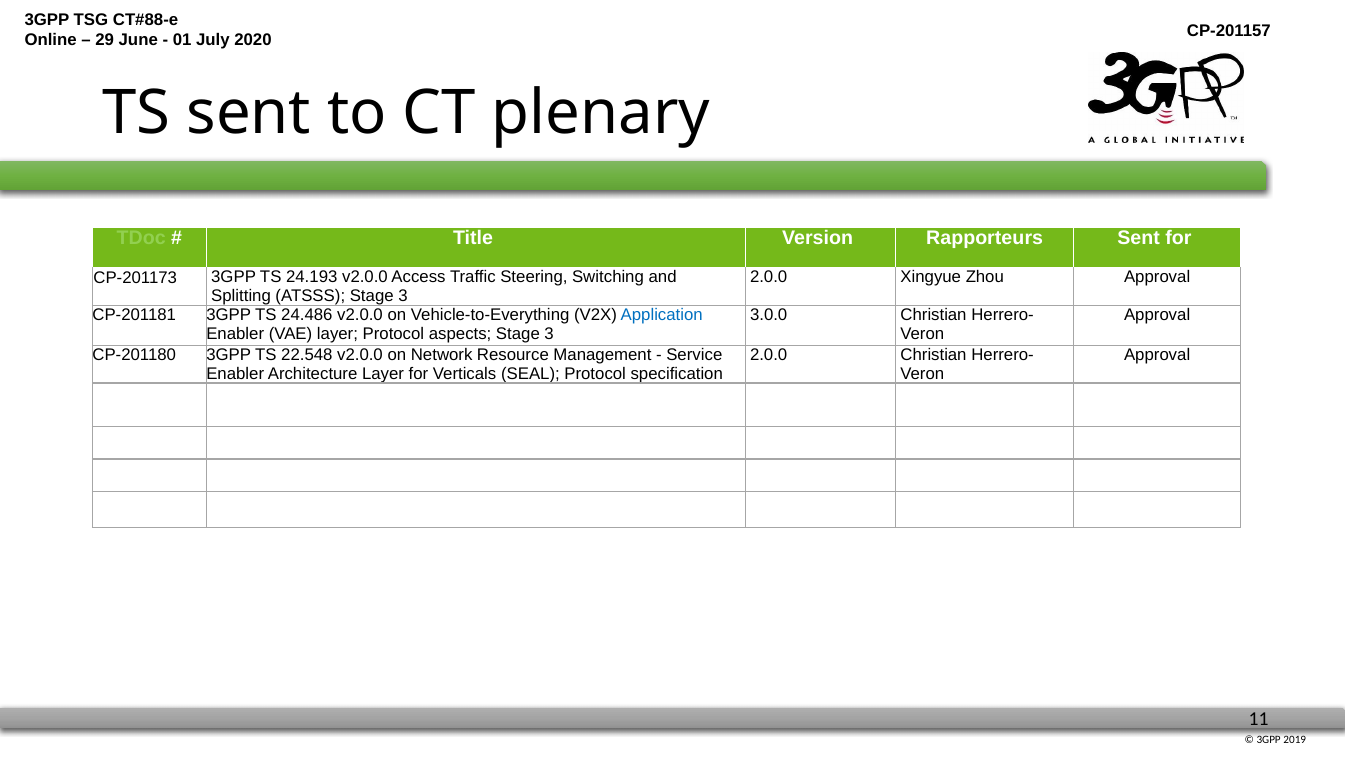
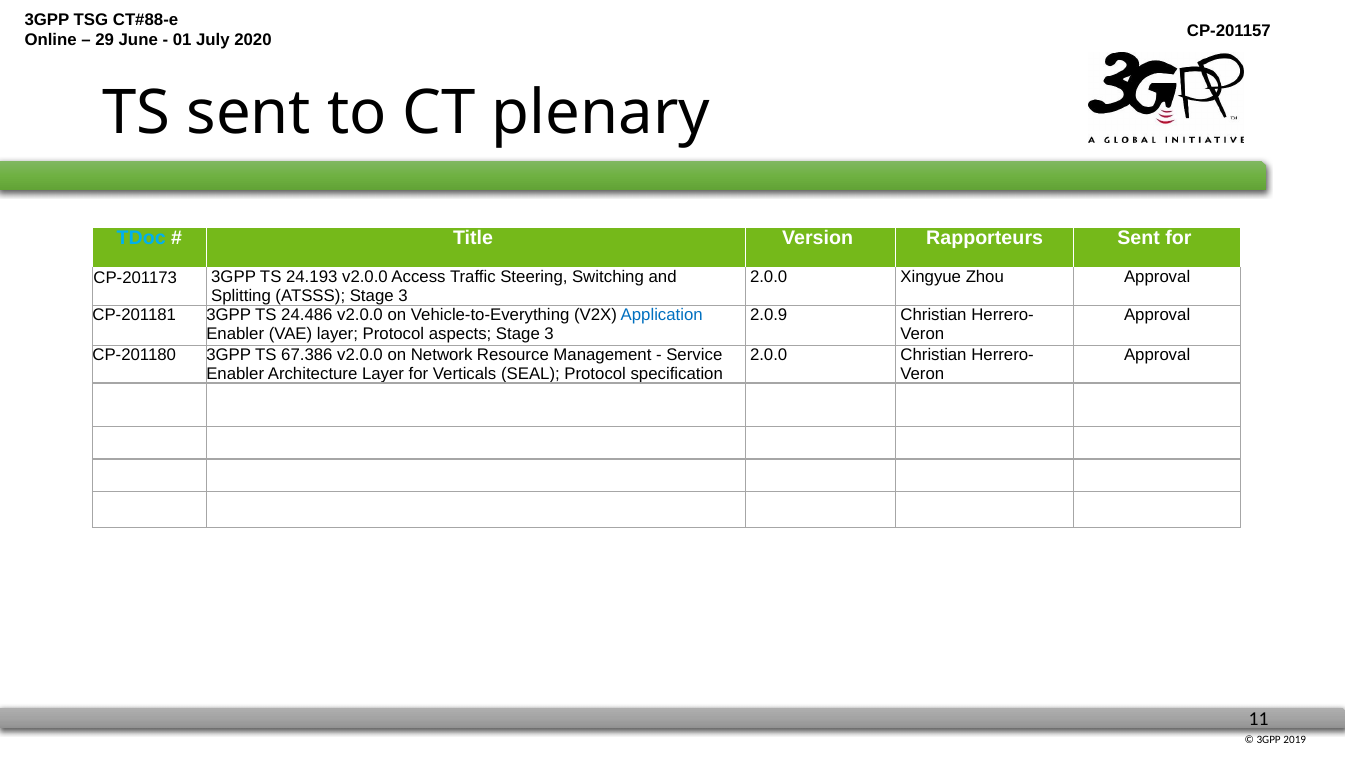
TDoc colour: light green -> light blue
3.0.0: 3.0.0 -> 2.0.9
22.548: 22.548 -> 67.386
